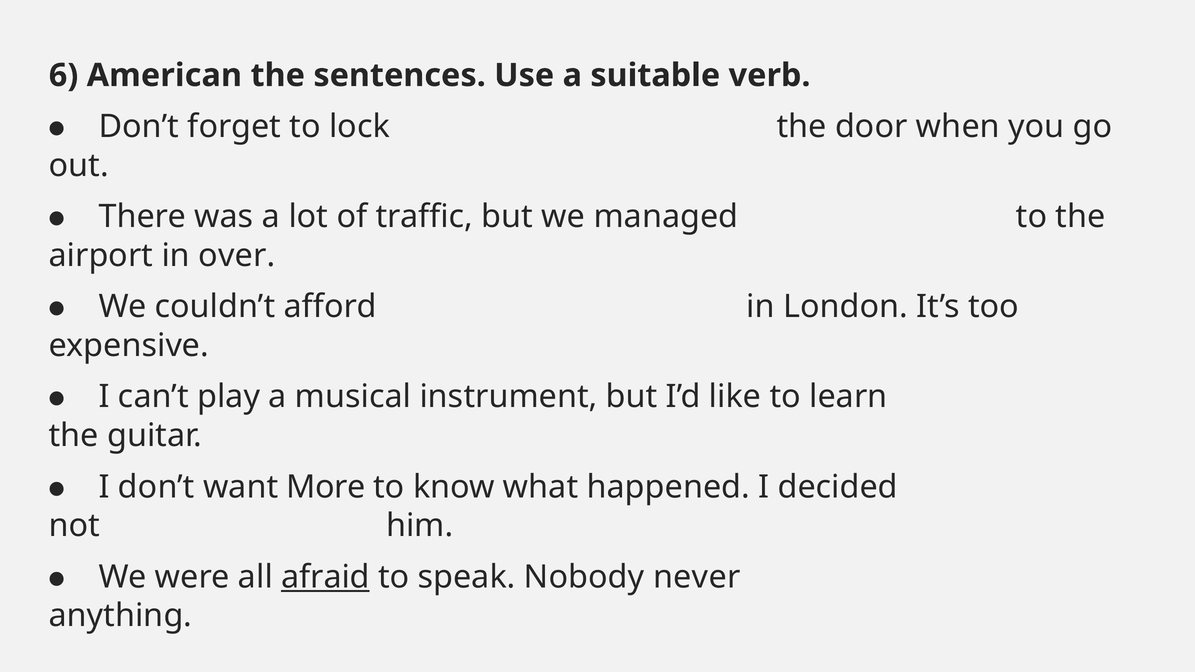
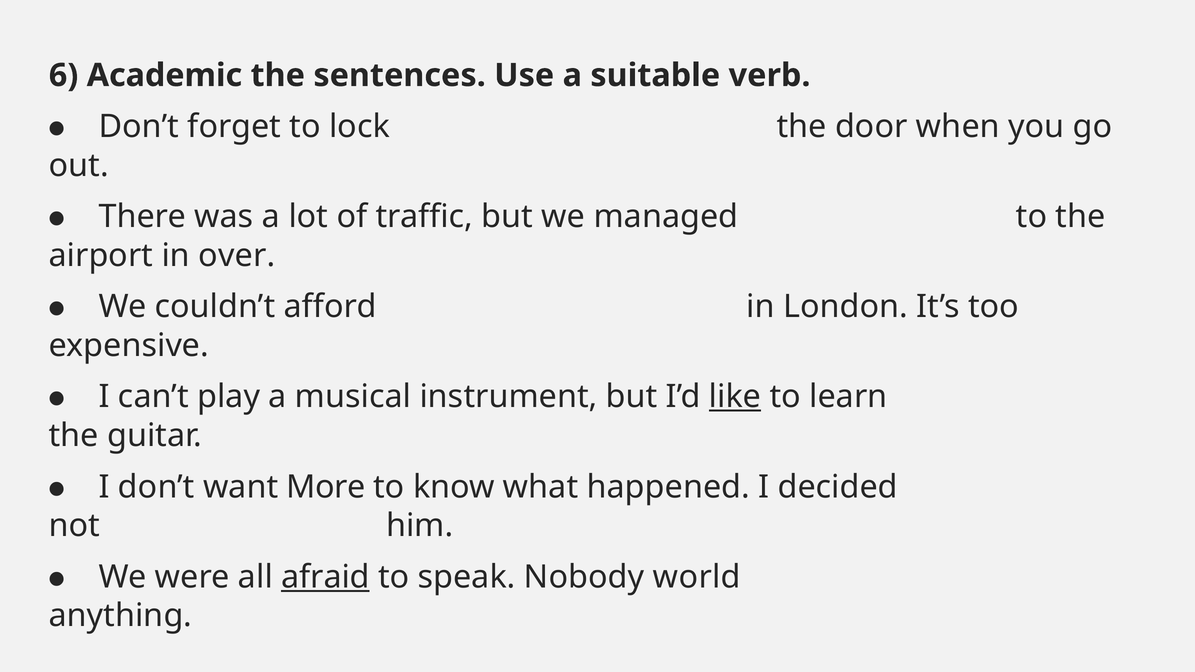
American: American -> Academic
like underline: none -> present
never: never -> world
